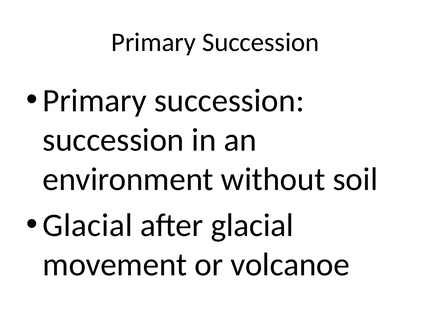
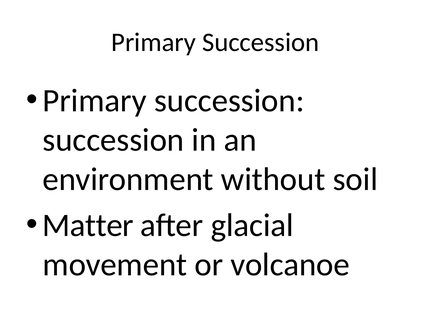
Glacial at (88, 225): Glacial -> Matter
